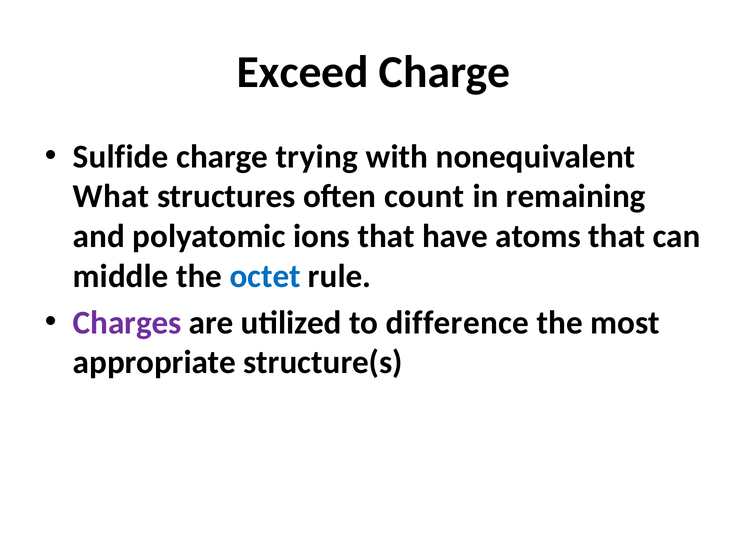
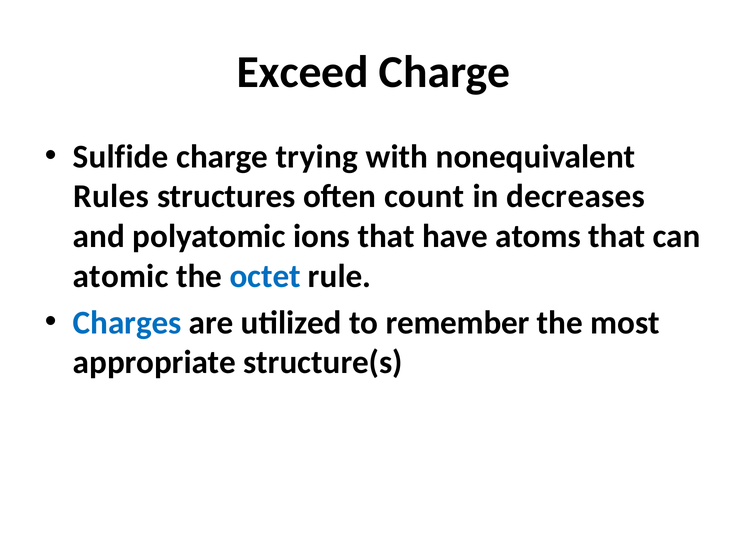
What: What -> Rules
remaining: remaining -> decreases
middle: middle -> atomic
Charges colour: purple -> blue
difference: difference -> remember
